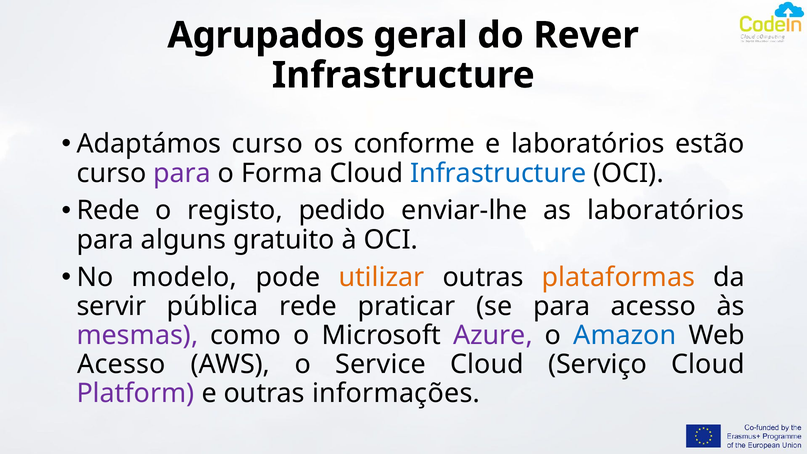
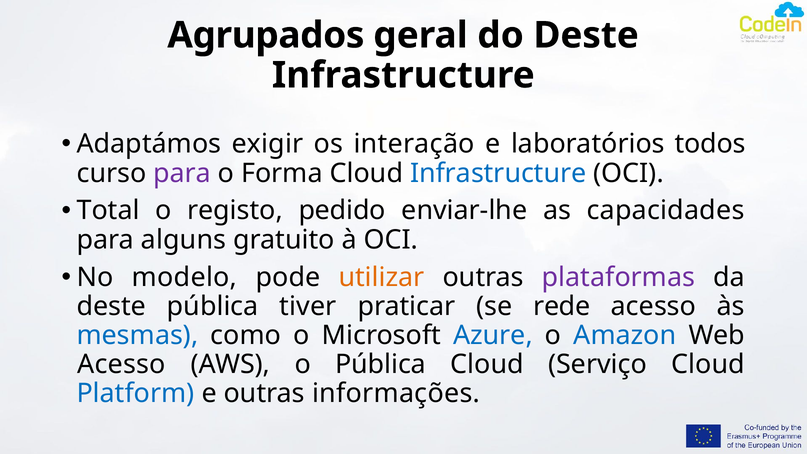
do Rever: Rever -> Deste
Adaptámos curso: curso -> exigir
conforme: conforme -> interação
estão: estão -> todos
Rede at (108, 211): Rede -> Total
as laboratórios: laboratórios -> capacidades
plataformas colour: orange -> purple
servir at (111, 306): servir -> deste
pública rede: rede -> tiver
se para: para -> rede
mesmas colour: purple -> blue
Azure colour: purple -> blue
o Service: Service -> Pública
Platform colour: purple -> blue
